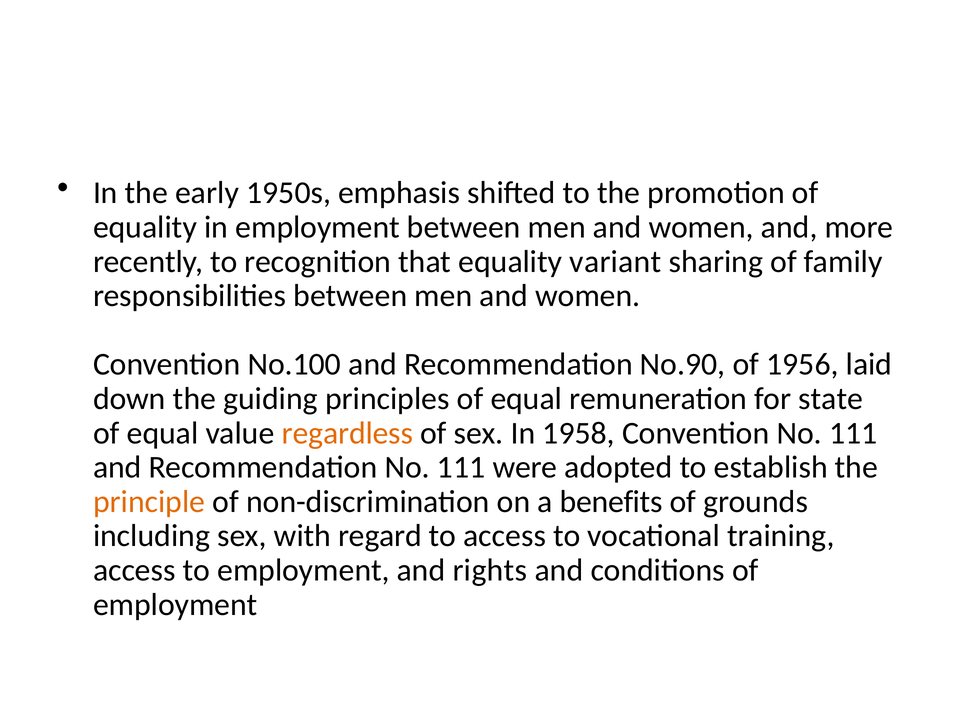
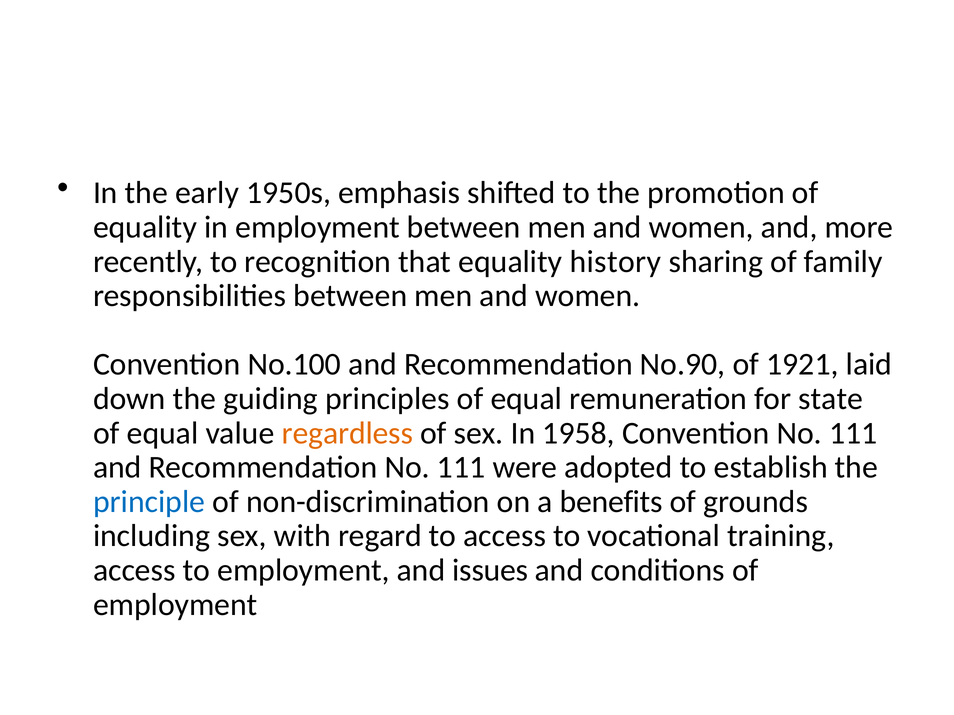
variant: variant -> history
1956: 1956 -> 1921
principle colour: orange -> blue
rights: rights -> issues
